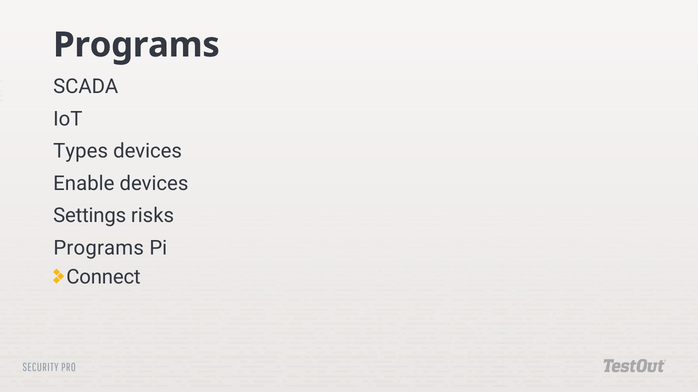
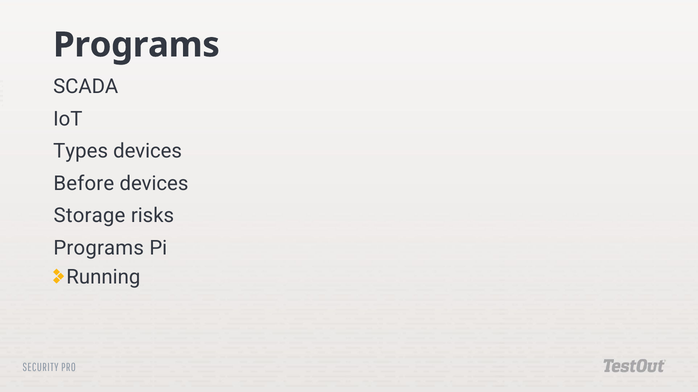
Enable: Enable -> Before
Settings: Settings -> Storage
Connect: Connect -> Running
